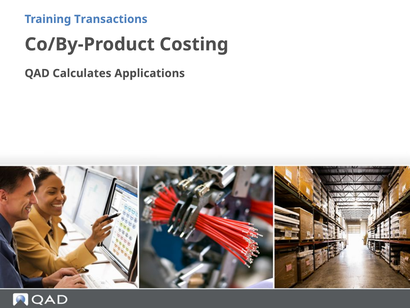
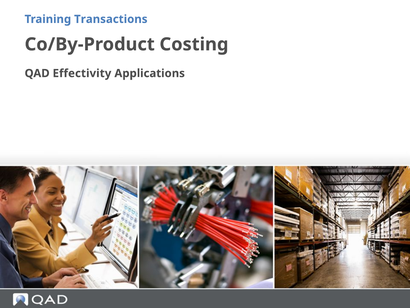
Calculates: Calculates -> Effectivity
